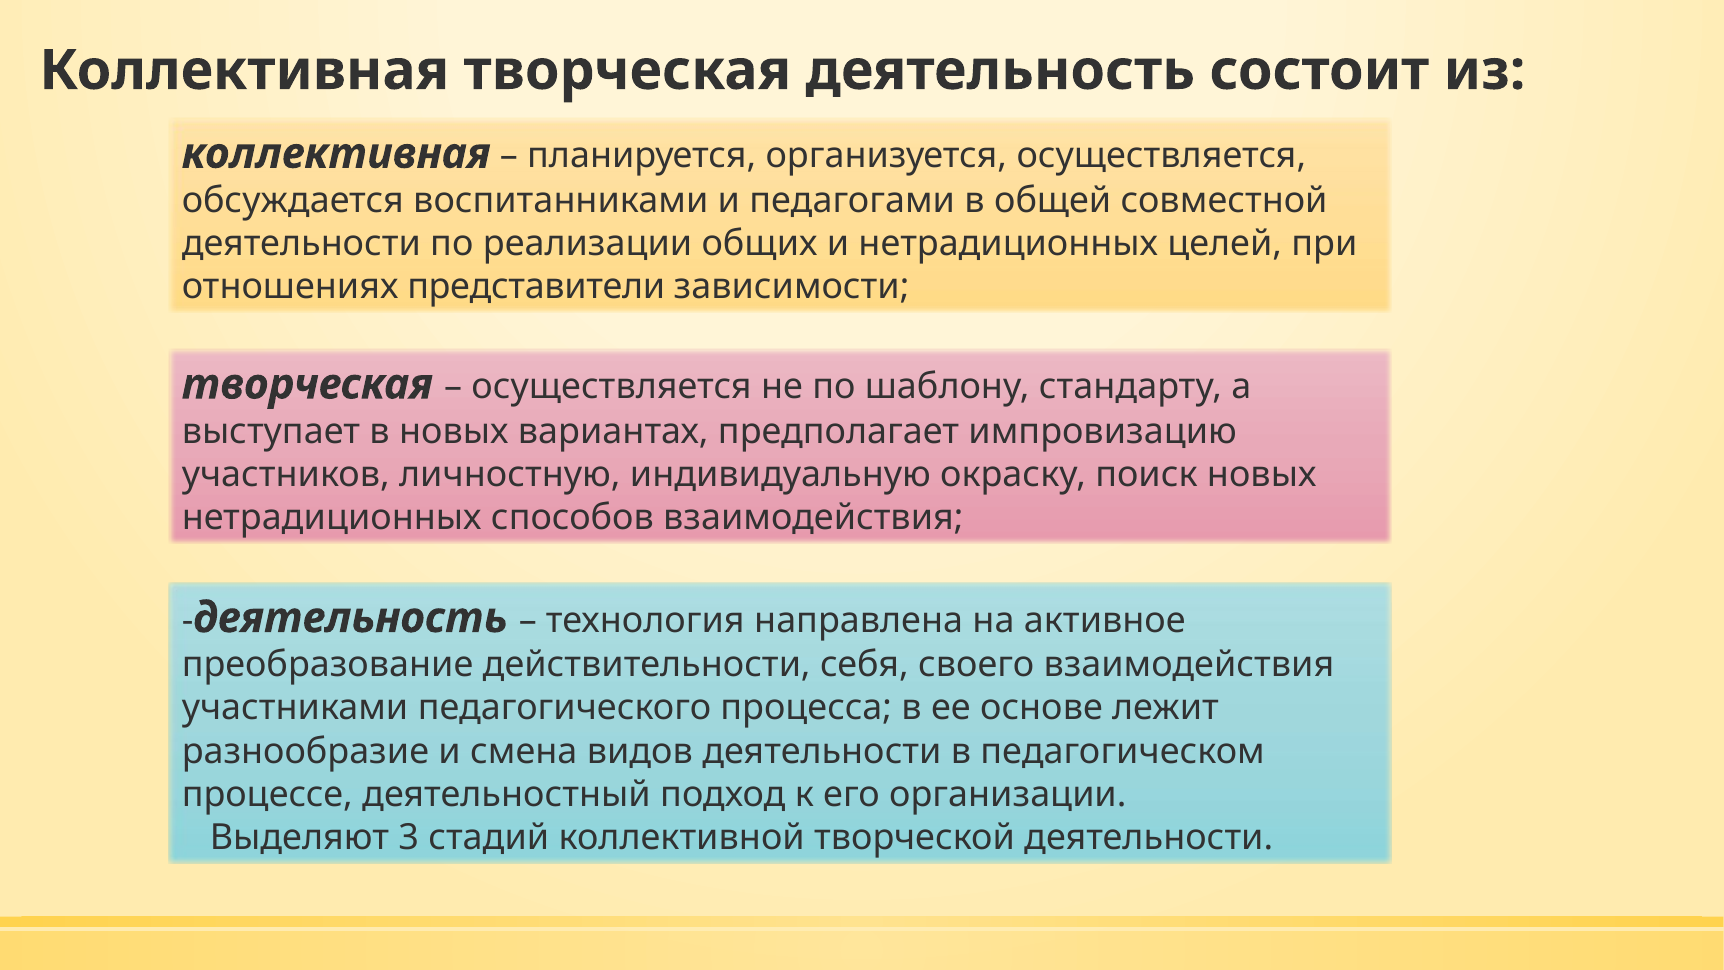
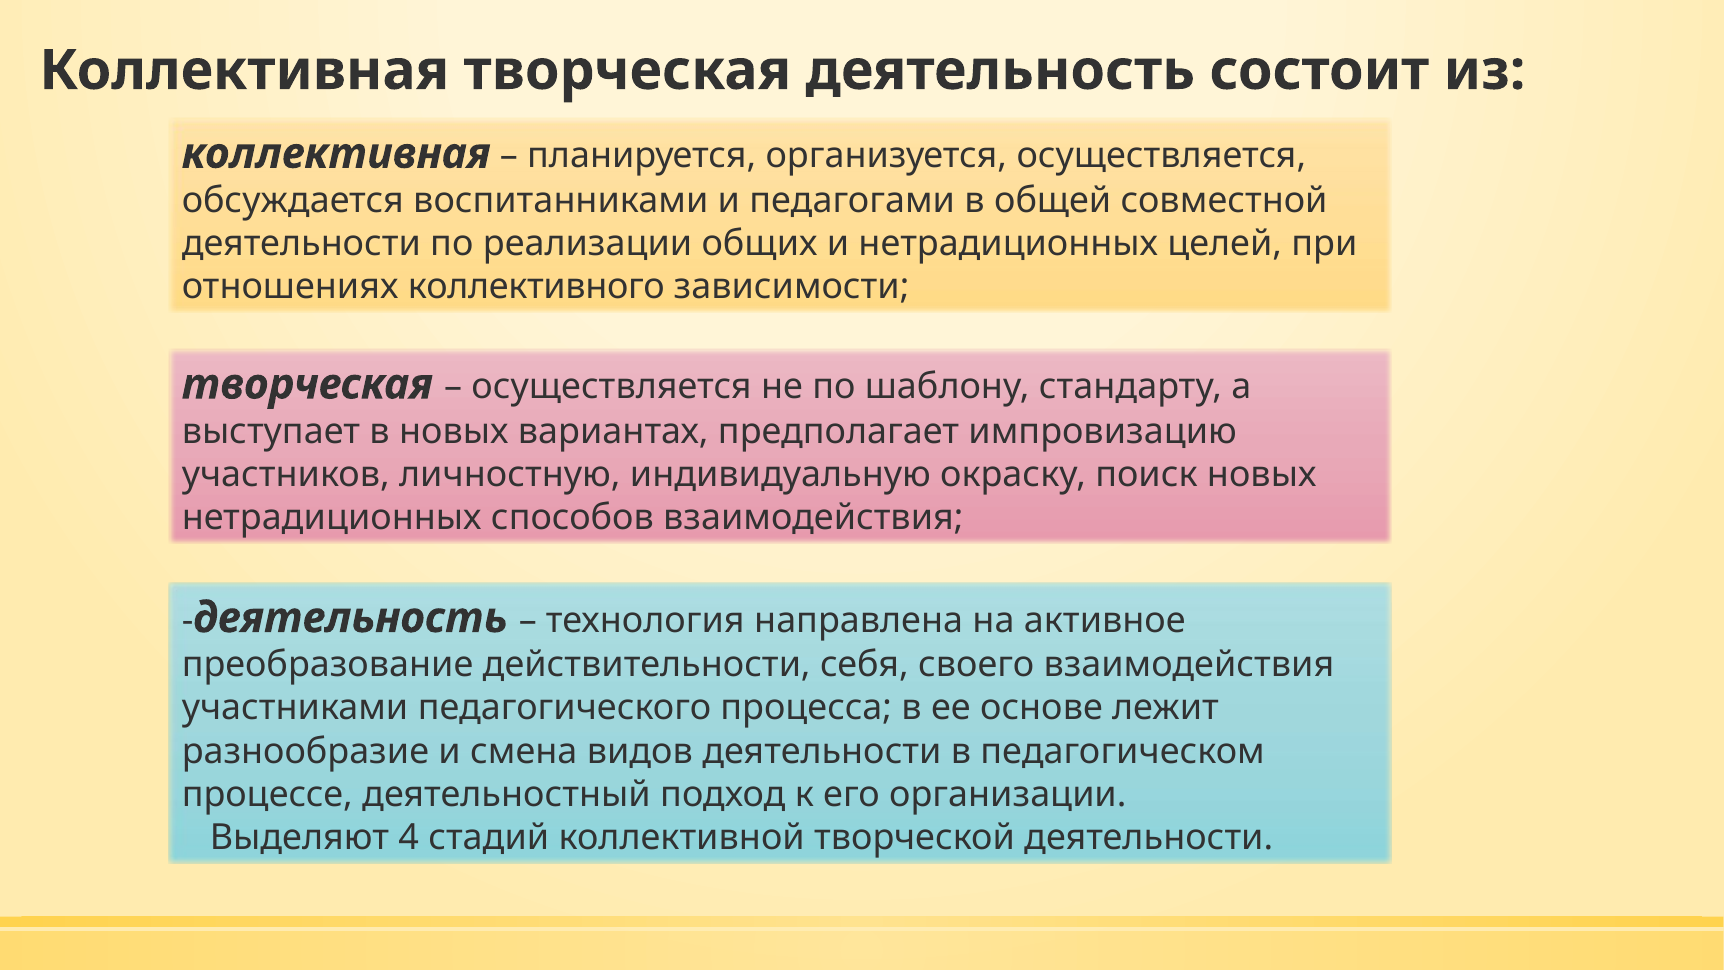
представители: представители -> коллективного
3: 3 -> 4
